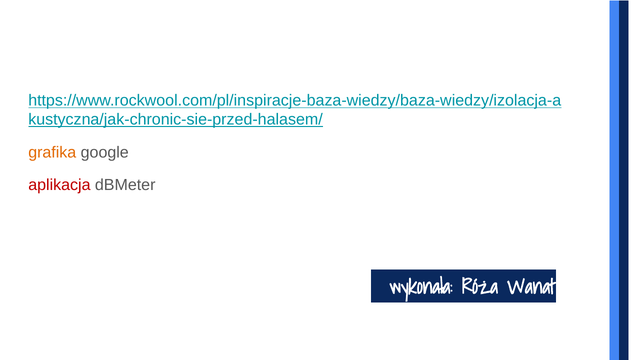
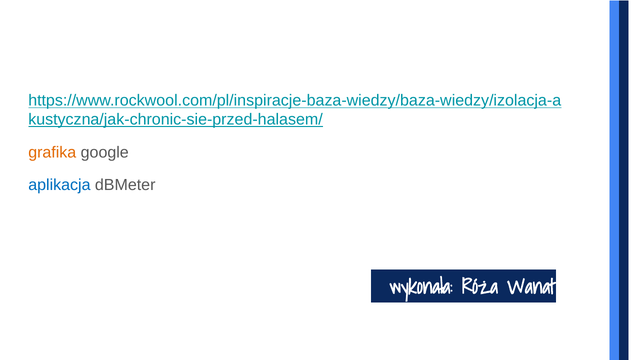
aplikacja colour: red -> blue
